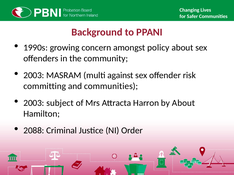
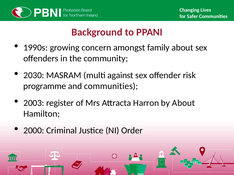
policy: policy -> family
2003 at (34, 75): 2003 -> 2030
committing: committing -> programme
subject: subject -> register
2088: 2088 -> 2000
